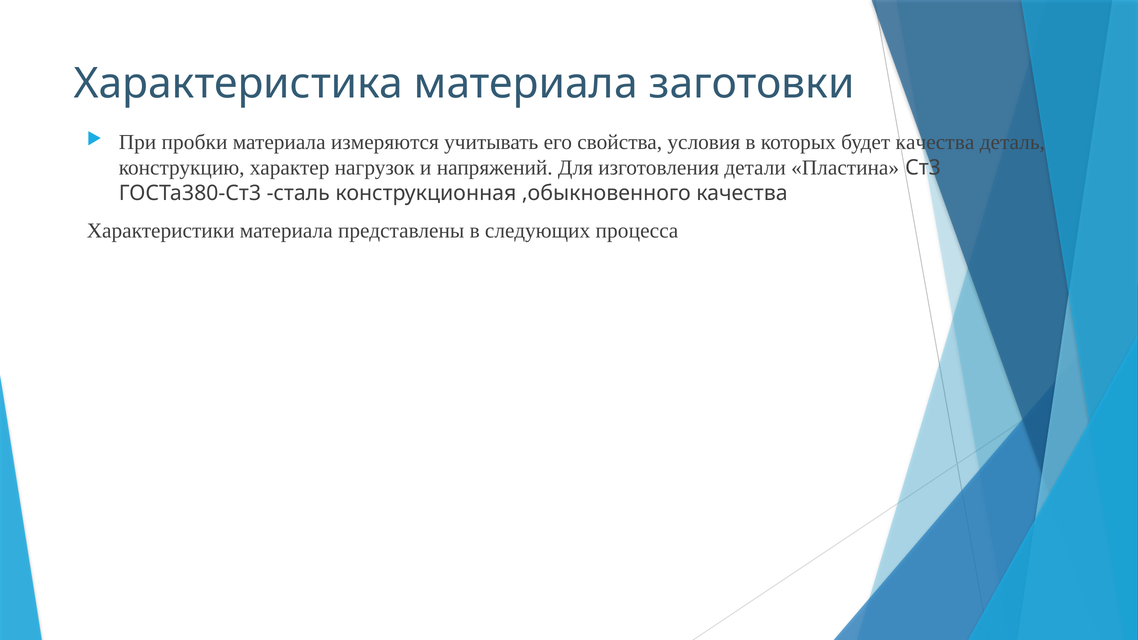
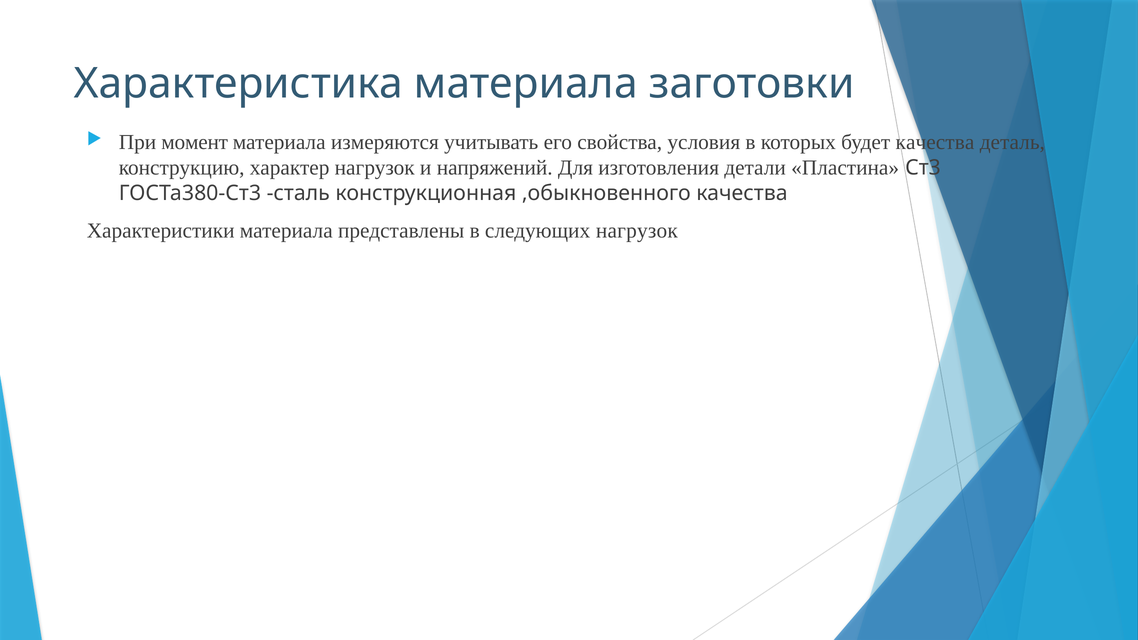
пробки: пробки -> момент
следующих процесса: процесса -> нагрузок
